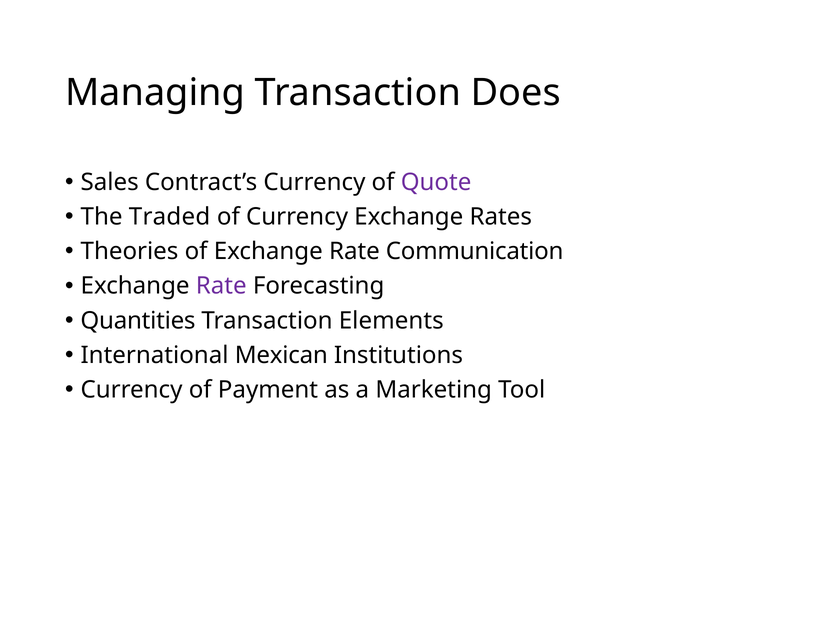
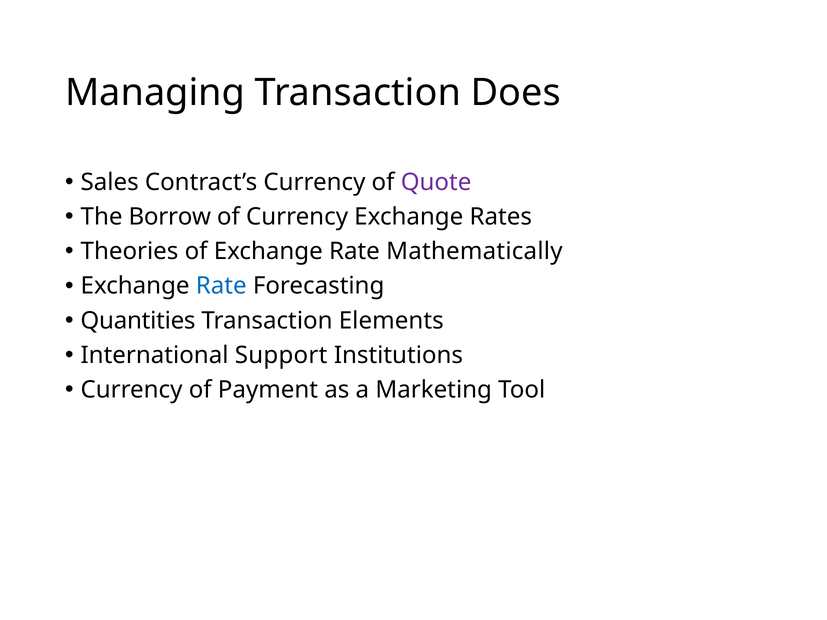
Traded: Traded -> Borrow
Communication: Communication -> Mathematically
Rate at (221, 286) colour: purple -> blue
Mexican: Mexican -> Support
